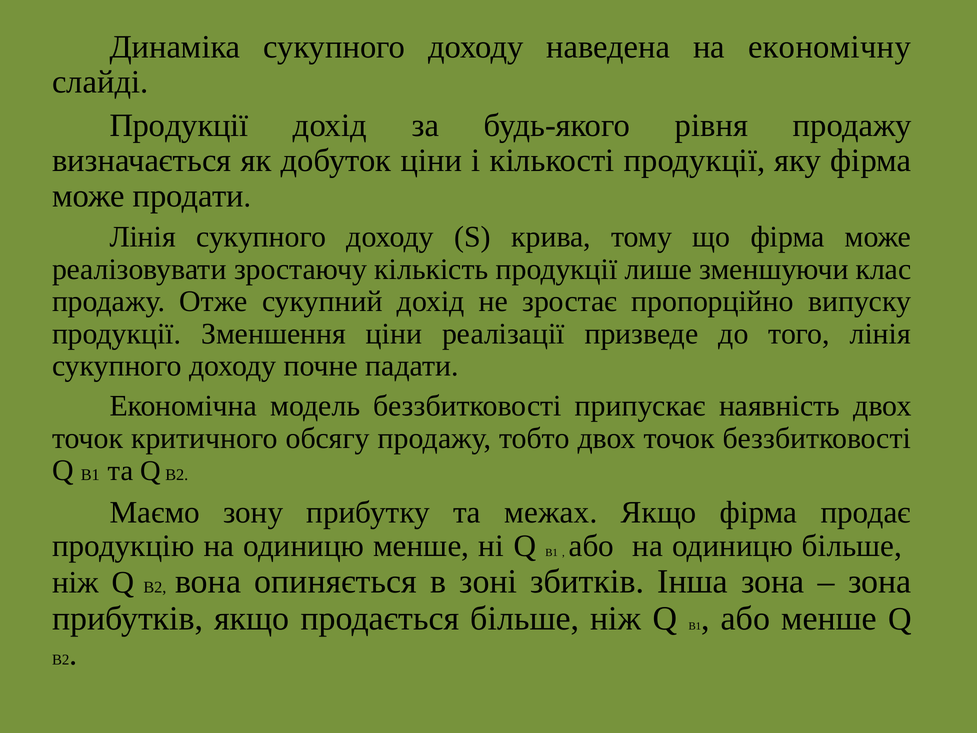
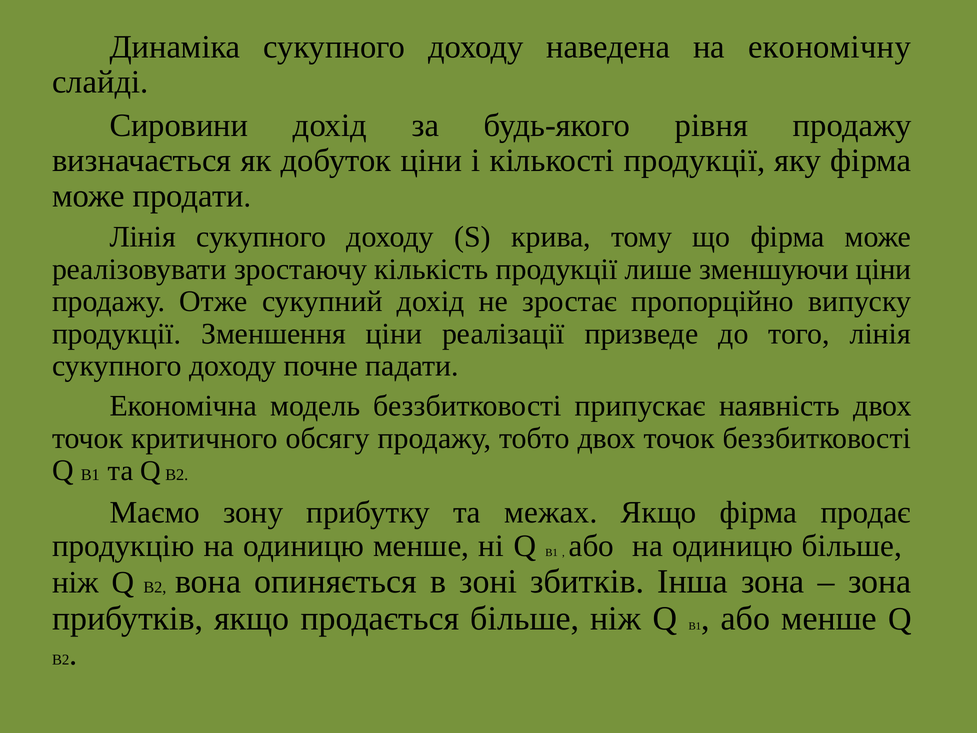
Продукції at (179, 125): Продукції -> Сировини
зменшуючи клас: клас -> ціни
